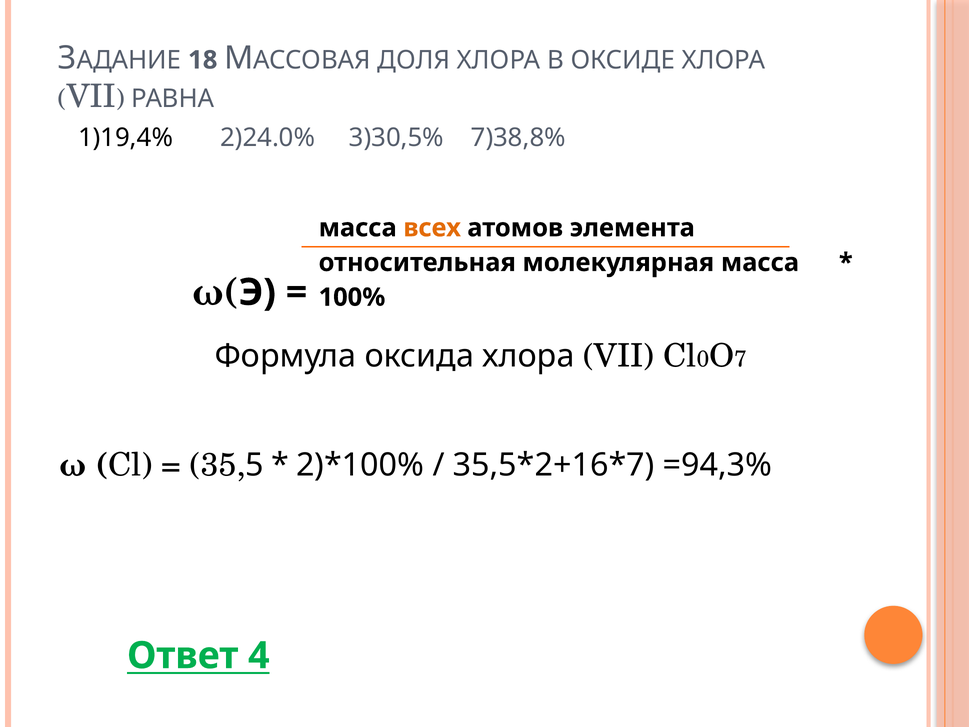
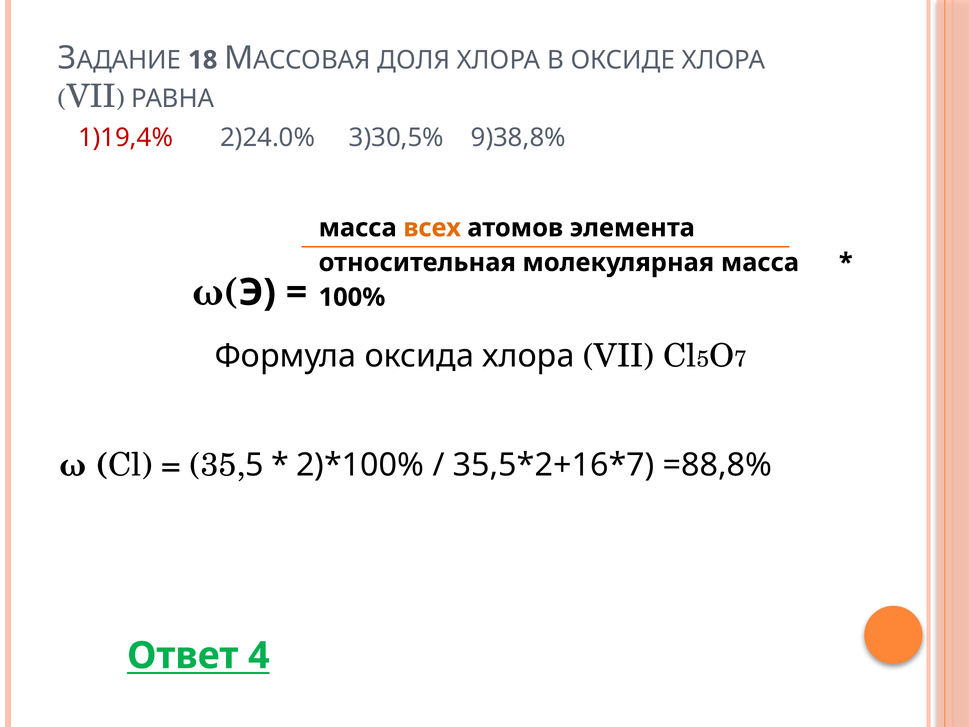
1)19,4% colour: black -> red
7)38,8%: 7)38,8% -> 9)38,8%
0: 0 -> 5
=94,3%: =94,3% -> =88,8%
